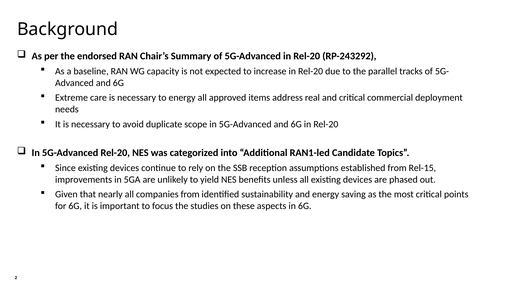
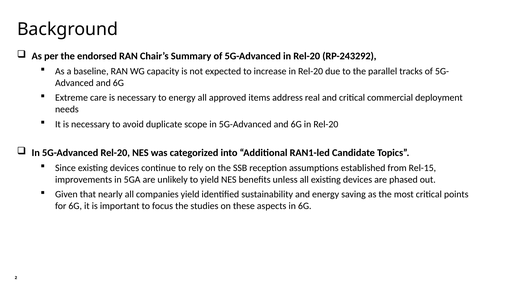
companies from: from -> yield
